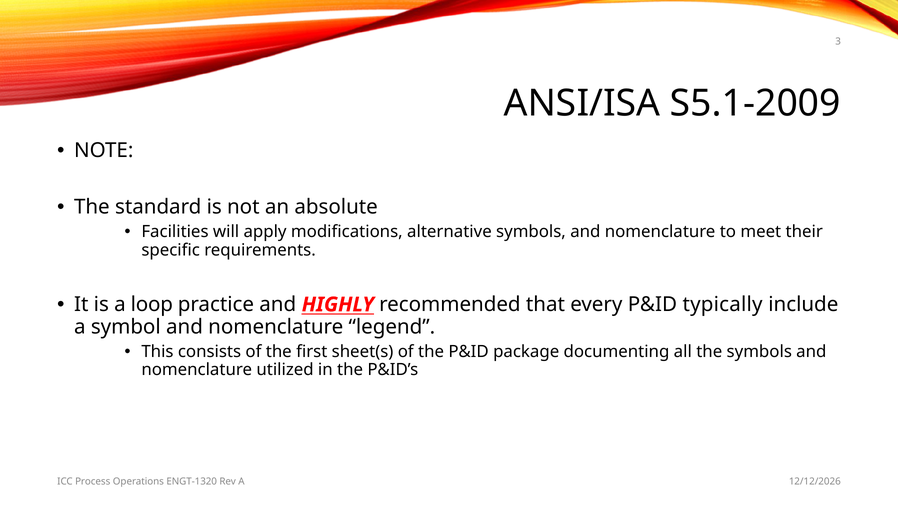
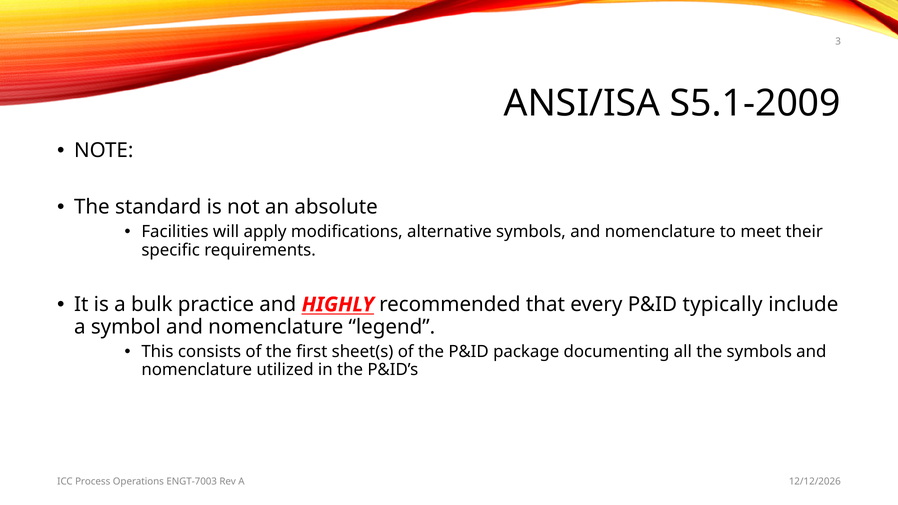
loop: loop -> bulk
ENGT-1320: ENGT-1320 -> ENGT-7003
